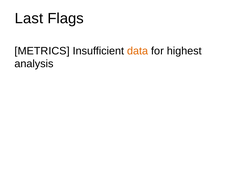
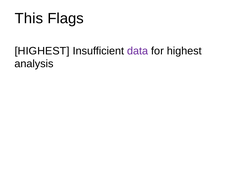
Last: Last -> This
METRICS at (42, 51): METRICS -> HIGHEST
data colour: orange -> purple
